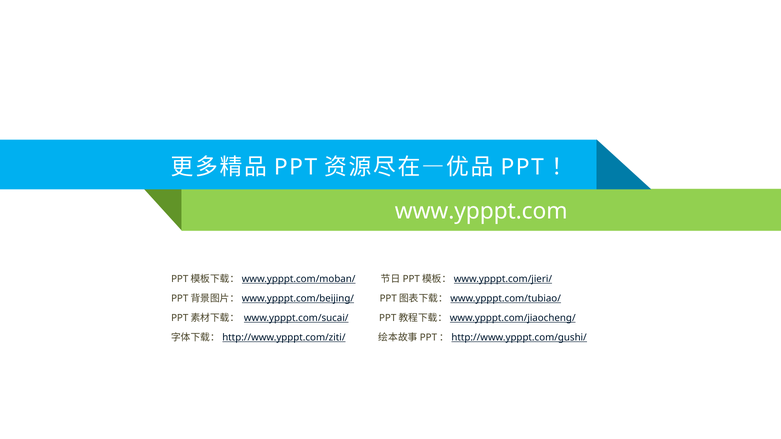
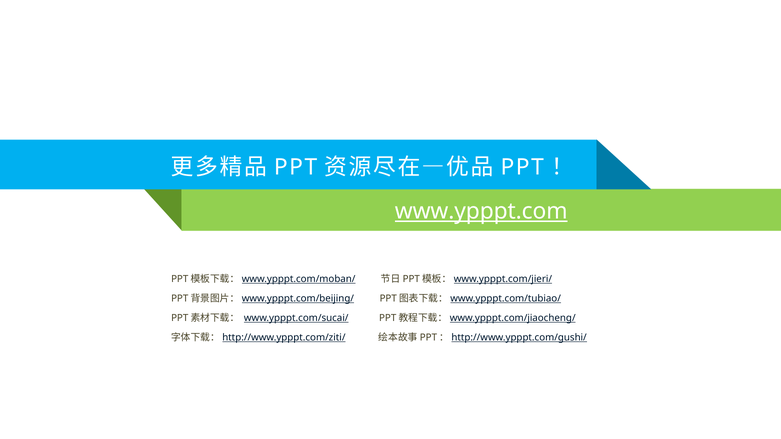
www.ypppt.com underline: none -> present
